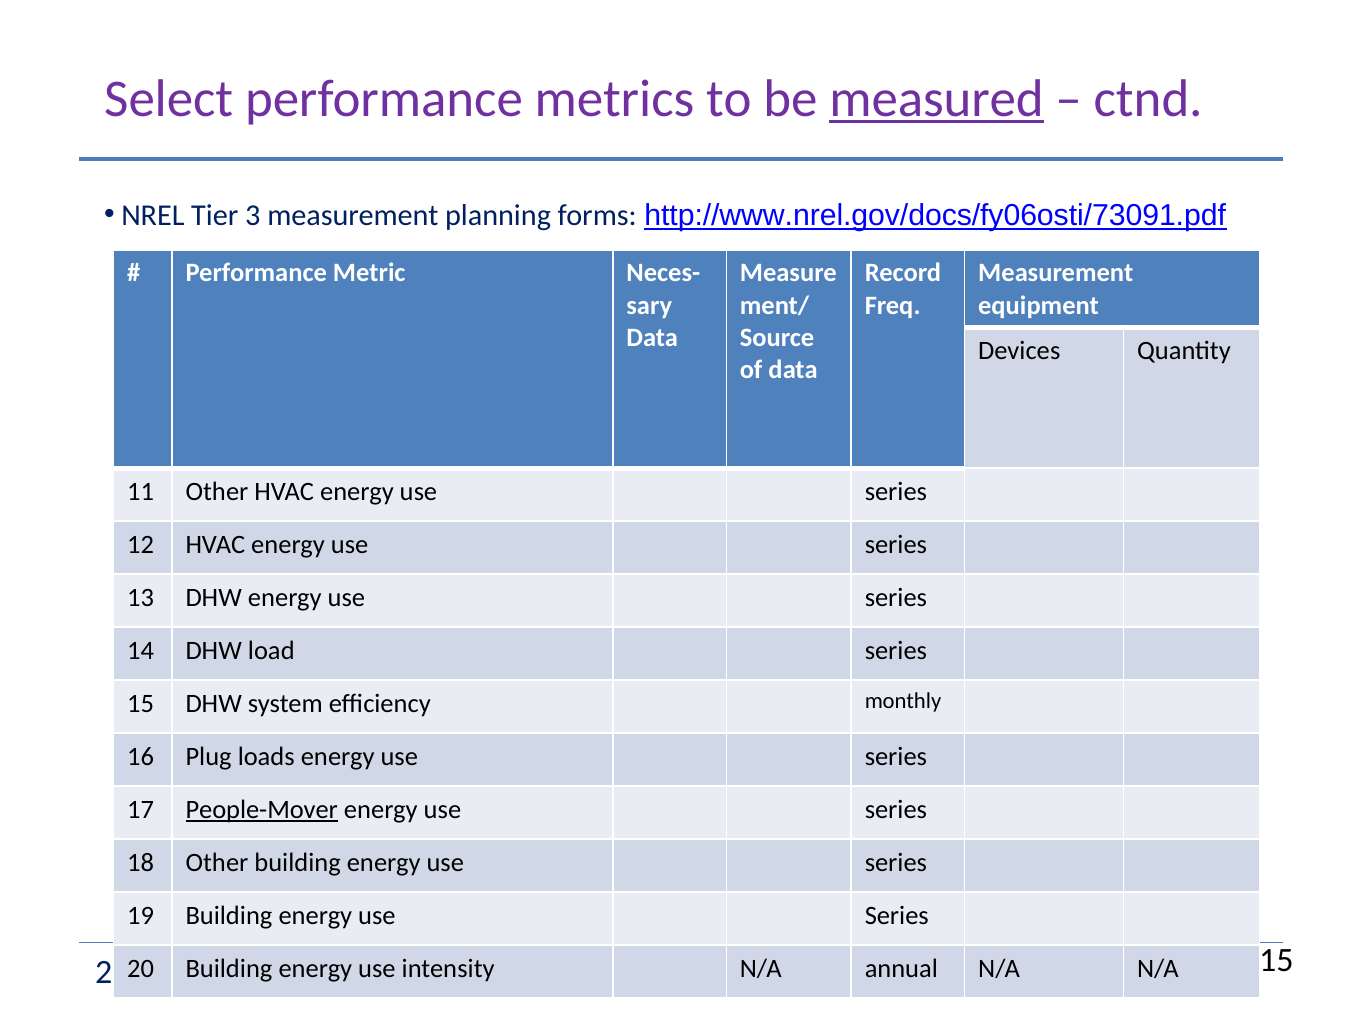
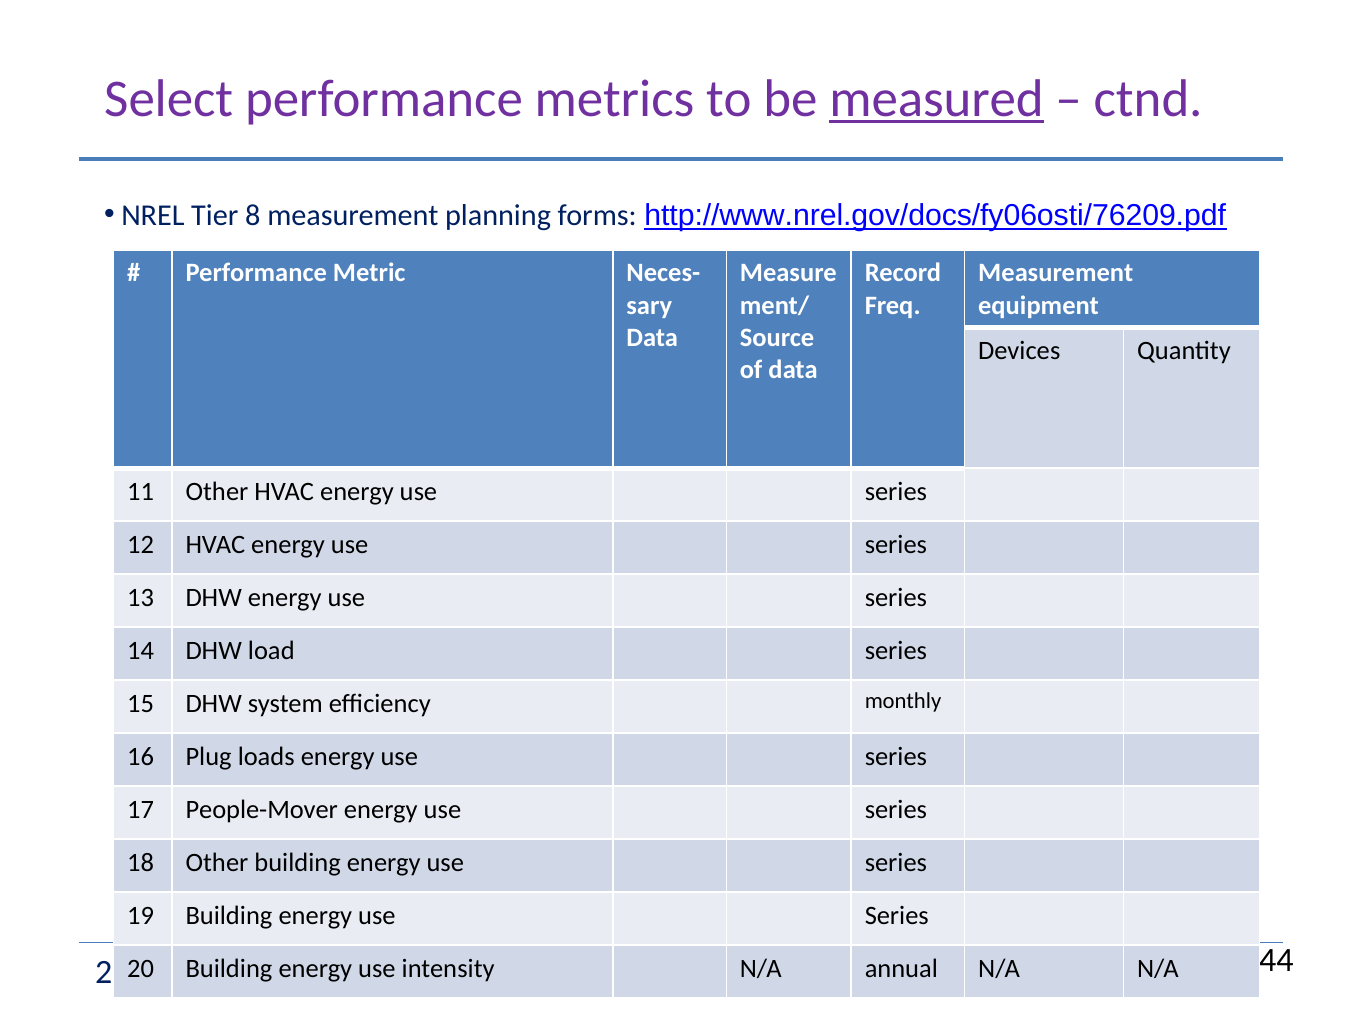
3: 3 -> 8
http://www.nrel.gov/docs/fy06osti/73091.pdf: http://www.nrel.gov/docs/fy06osti/73091.pdf -> http://www.nrel.gov/docs/fy06osti/76209.pdf
People-Mover underline: present -> none
15 at (1276, 960): 15 -> 44
